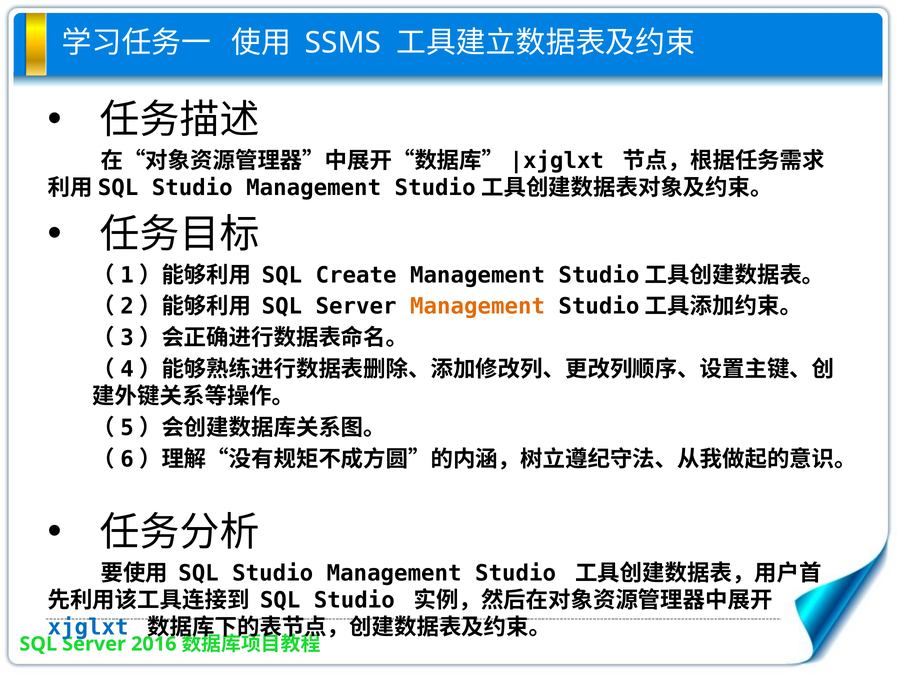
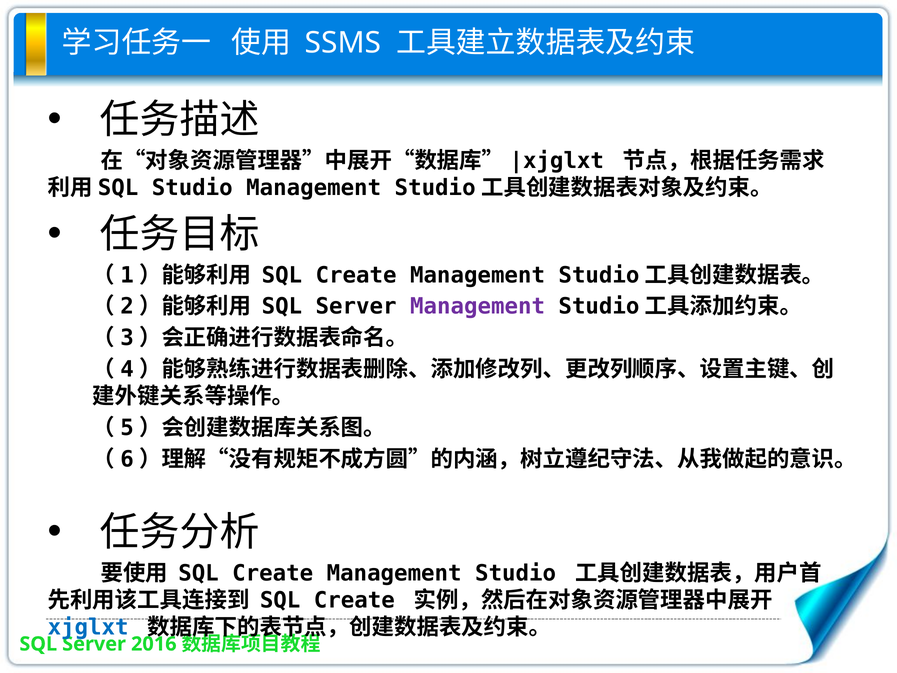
Management at (478, 306) colour: orange -> purple
Studio at (273, 573): Studio -> Create
Studio at (354, 600): Studio -> Create
